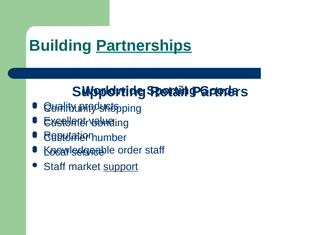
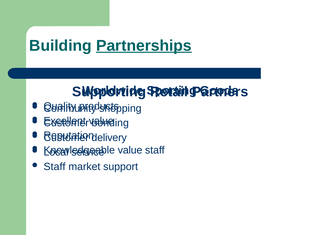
number: number -> delivery
order at (130, 150): order -> value
support underline: present -> none
